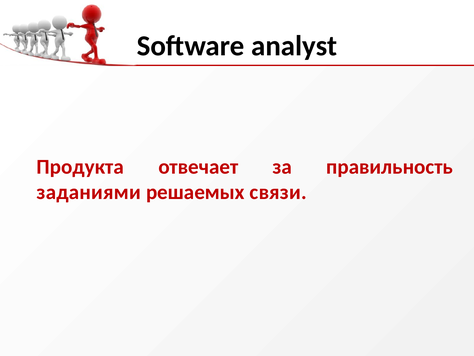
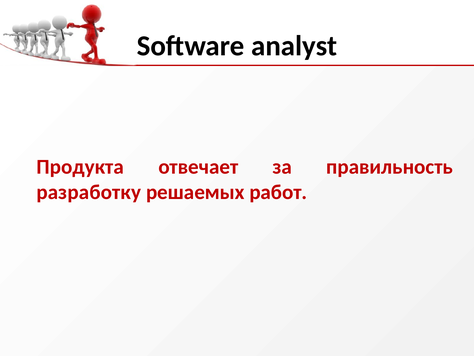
заданиями: заданиями -> разработку
связи: связи -> работ
